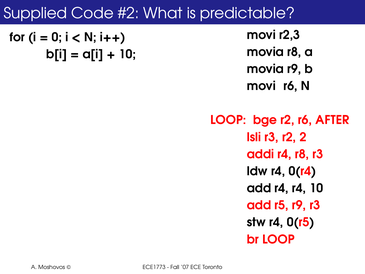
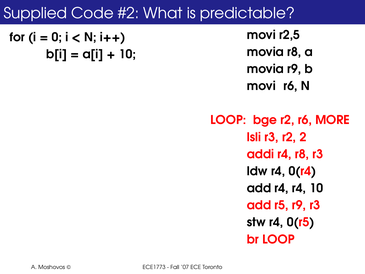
r2,3: r2,3 -> r2,5
AFTER: AFTER -> MORE
